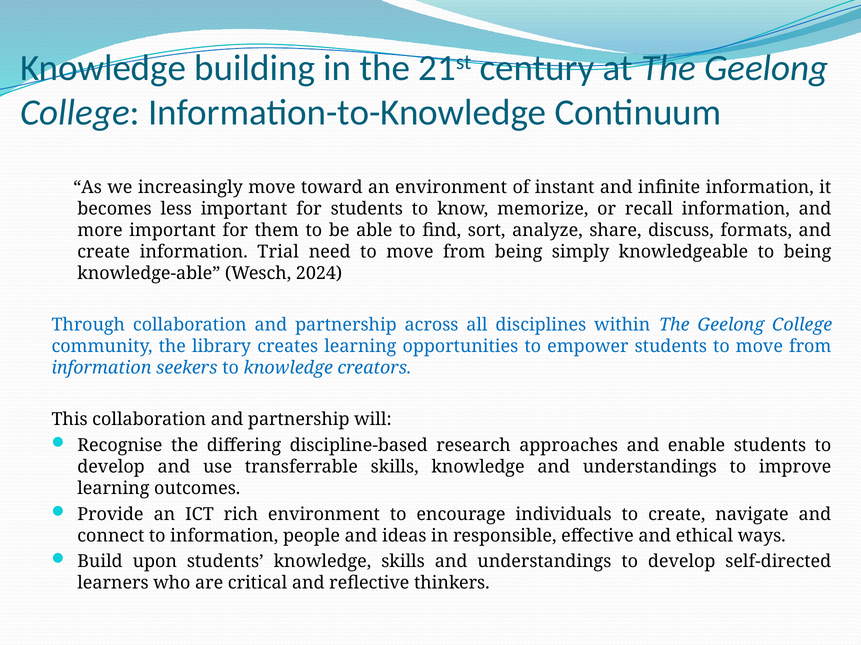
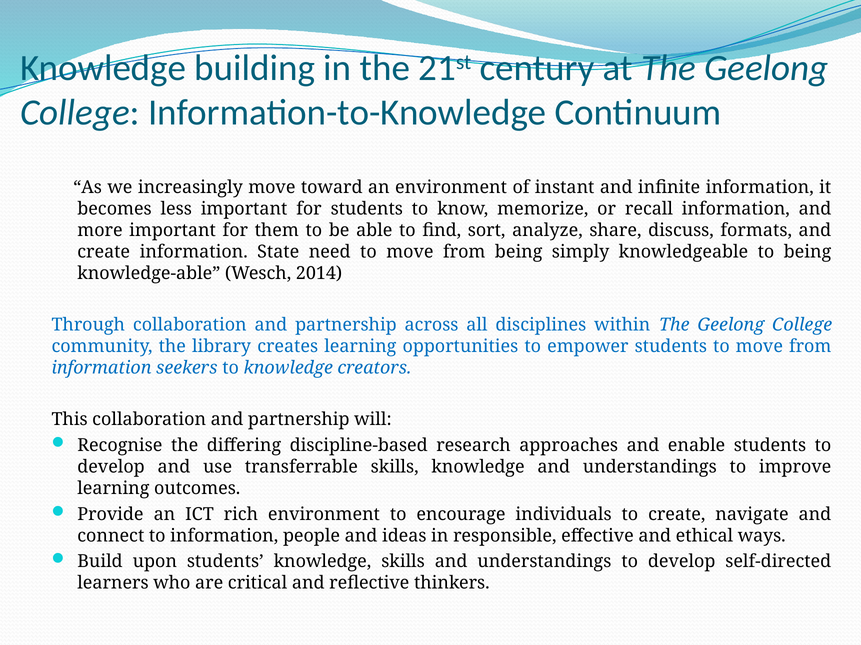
Trial: Trial -> State
2024: 2024 -> 2014
